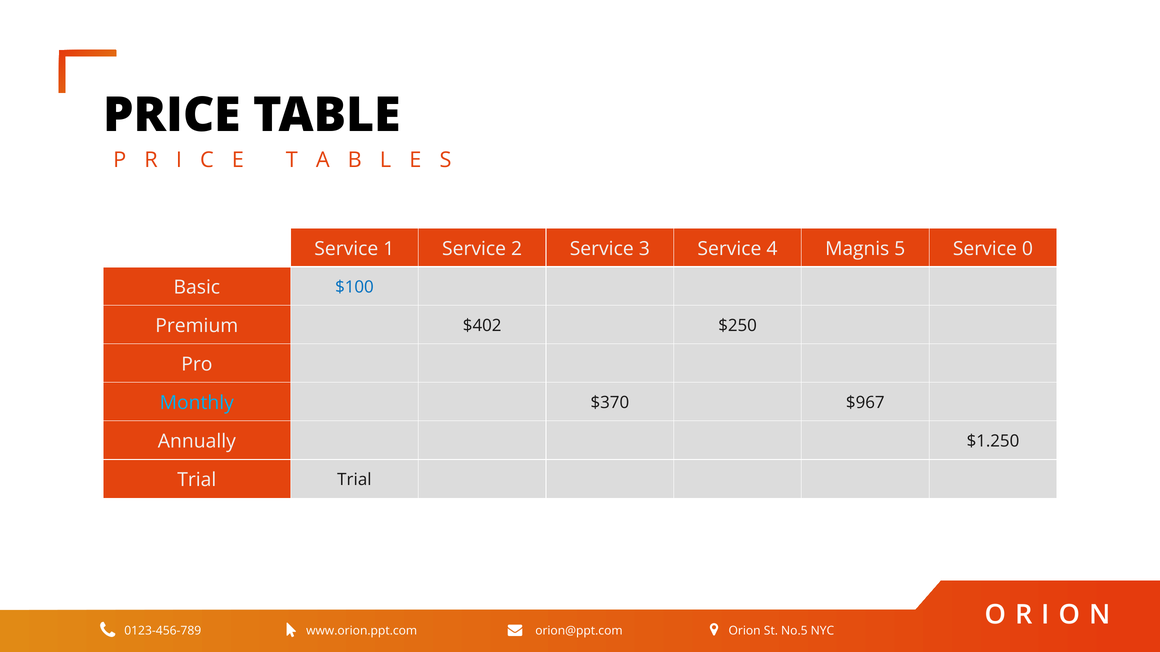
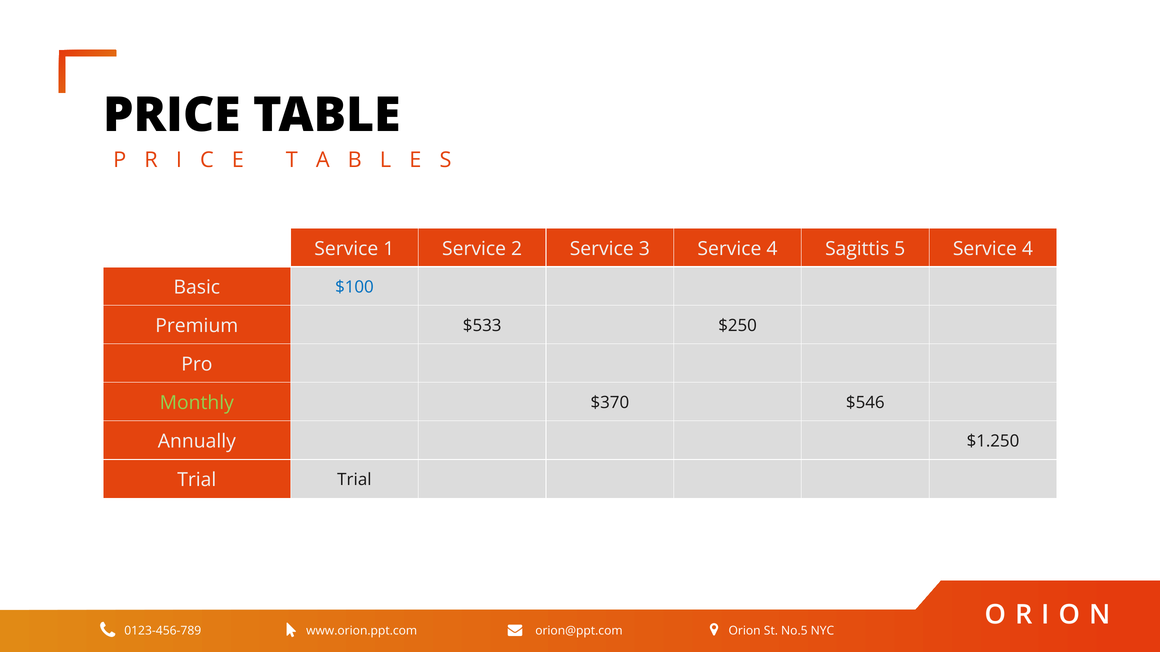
Magnis: Magnis -> Sagittis
5 Service 0: 0 -> 4
$402: $402 -> $533
Monthly colour: light blue -> light green
$967: $967 -> $546
